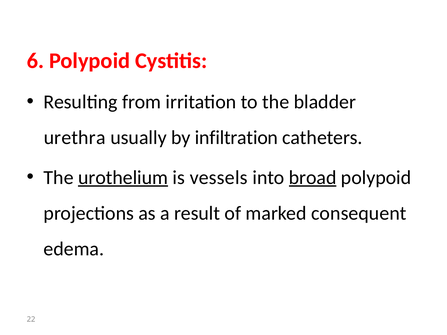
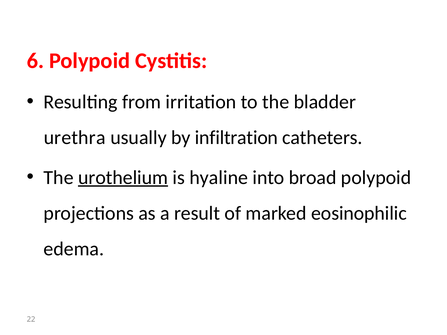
vessels: vessels -> hyaline
broad underline: present -> none
consequent: consequent -> eosinophilic
